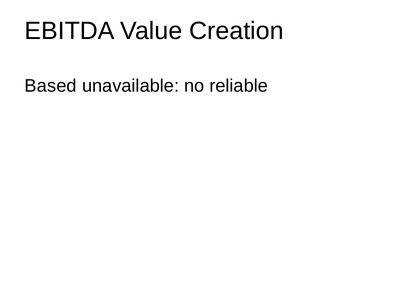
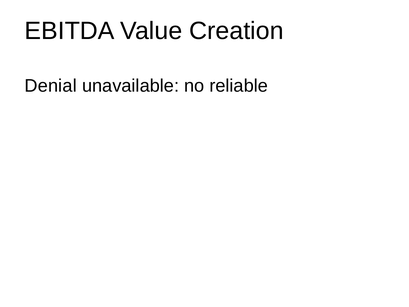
Based: Based -> Denial
